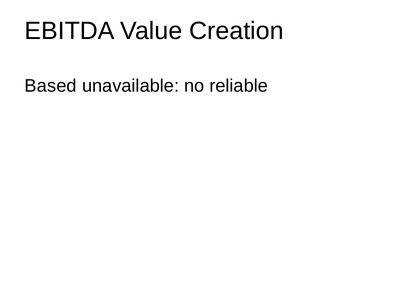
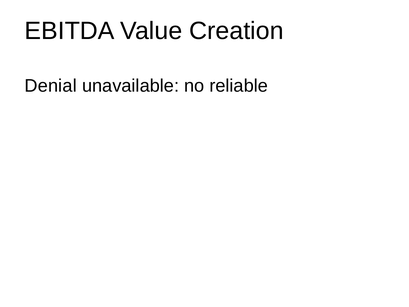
Based: Based -> Denial
